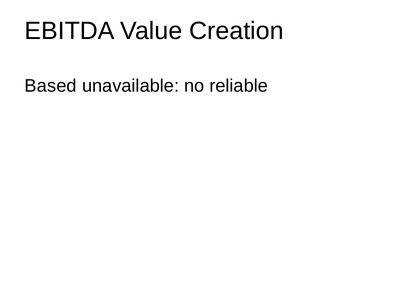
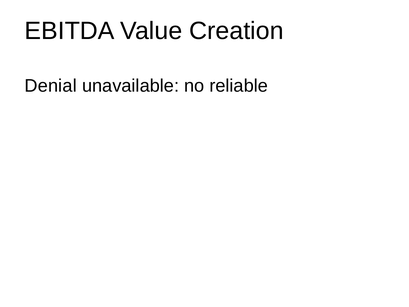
Based: Based -> Denial
